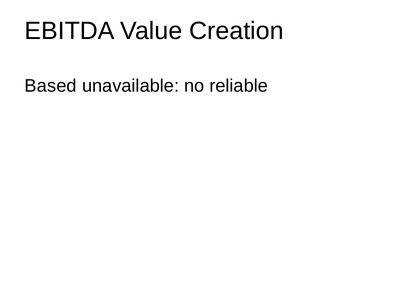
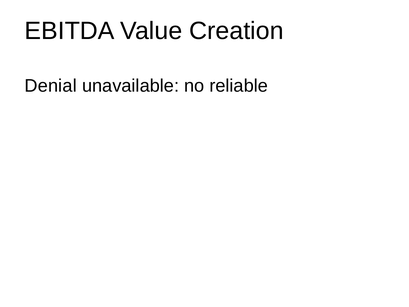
Based: Based -> Denial
